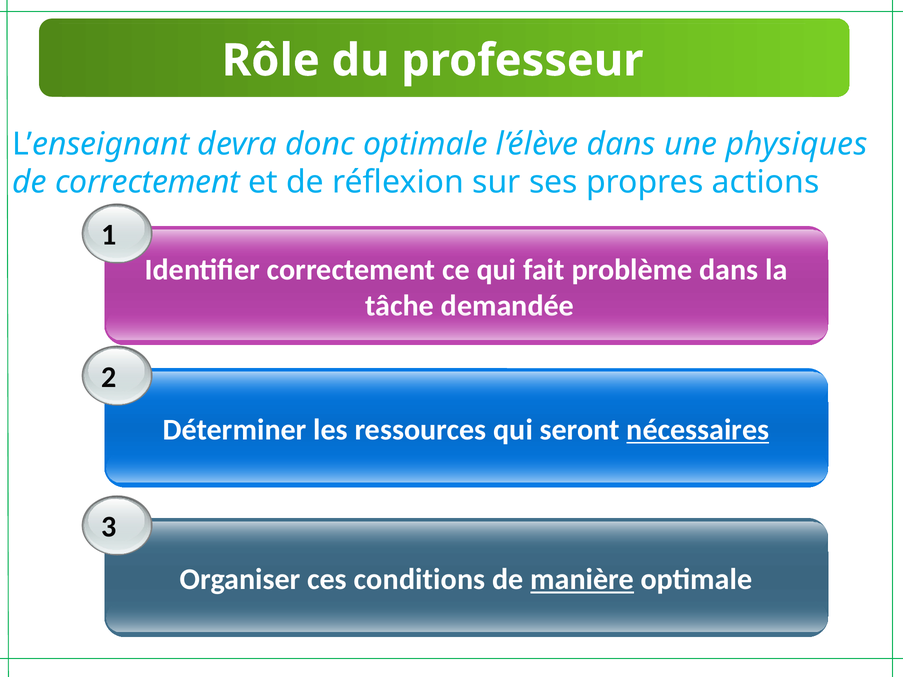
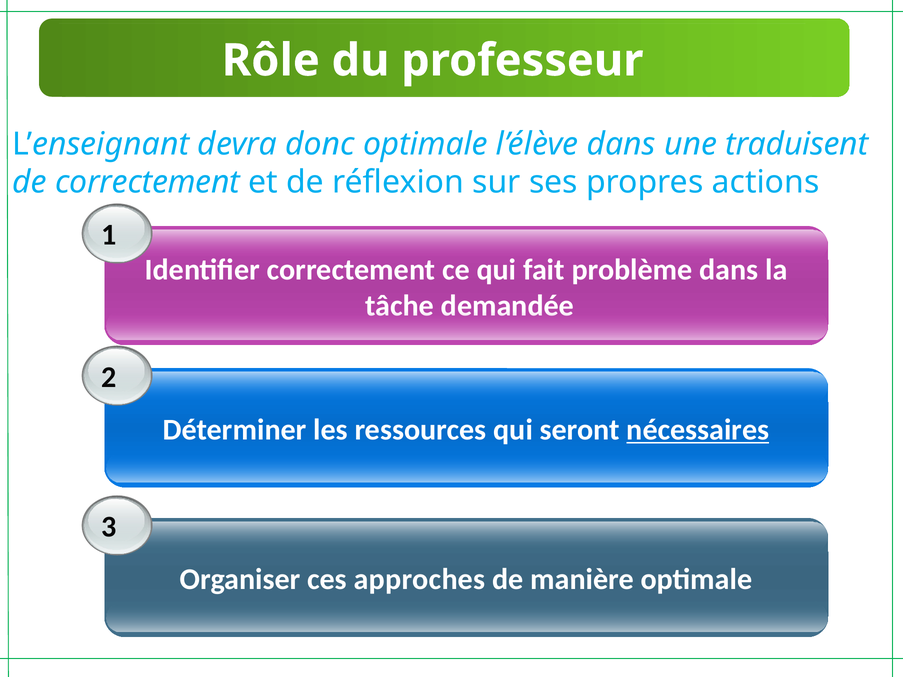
physiques: physiques -> traduisent
conditions: conditions -> approches
manière underline: present -> none
